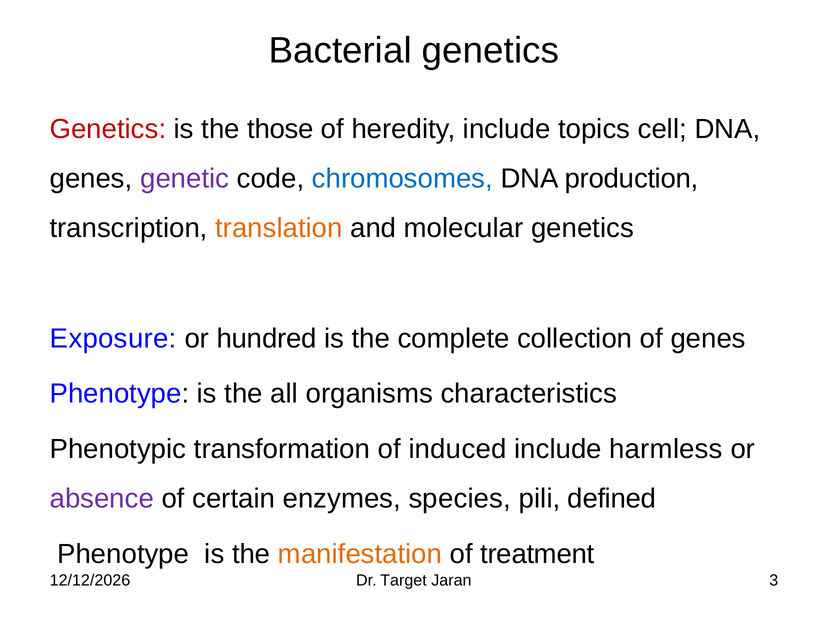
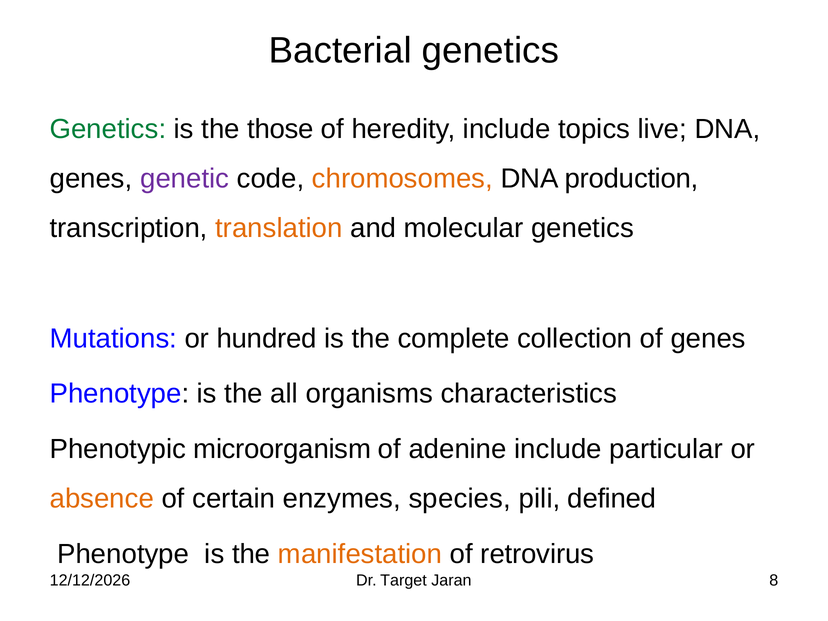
Genetics at (108, 129) colour: red -> green
cell: cell -> live
chromosomes colour: blue -> orange
Exposure: Exposure -> Mutations
transformation: transformation -> microorganism
induced: induced -> adenine
harmless: harmless -> particular
absence colour: purple -> orange
treatment: treatment -> retrovirus
3: 3 -> 8
